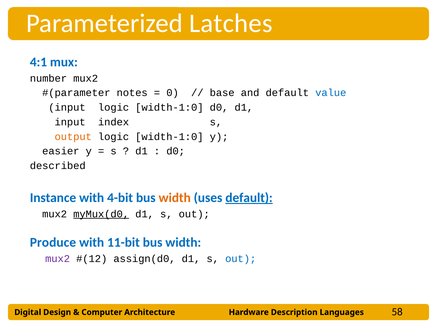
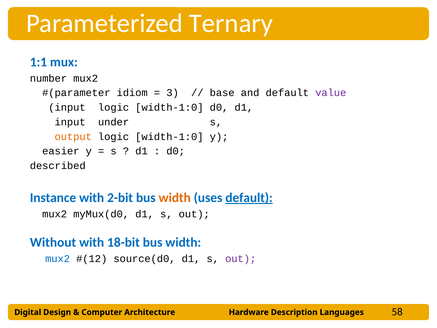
Latches: Latches -> Ternary
4:1: 4:1 -> 1:1
notes: notes -> idiom
0: 0 -> 3
value colour: blue -> purple
index: index -> under
4-bit: 4-bit -> 2-bit
myMux(d0 underline: present -> none
Produce: Produce -> Without
11-bit: 11-bit -> 18-bit
mux2 at (58, 258) colour: purple -> blue
assign(d0: assign(d0 -> source(d0
out at (241, 258) colour: blue -> purple
